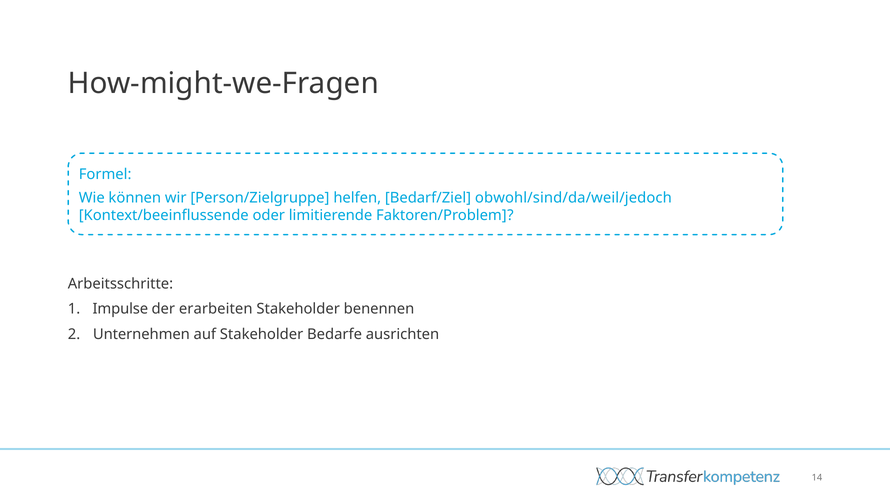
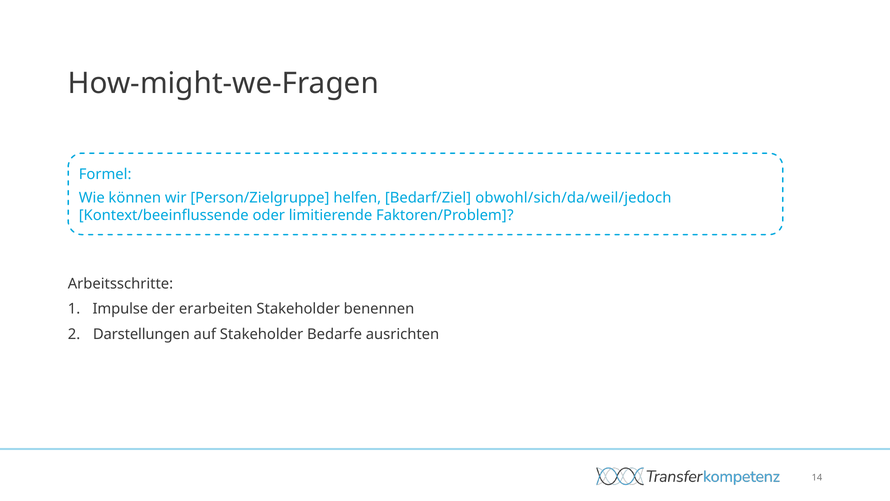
obwohl/sind/da/weil/jedoch: obwohl/sind/da/weil/jedoch -> obwohl/sich/da/weil/jedoch
Unternehmen: Unternehmen -> Darstellungen
